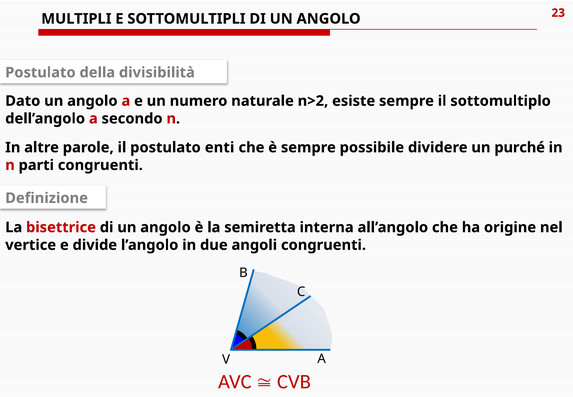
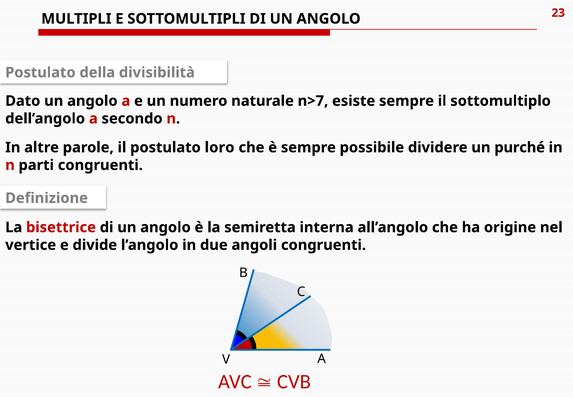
n>2: n>2 -> n>7
enti: enti -> loro
